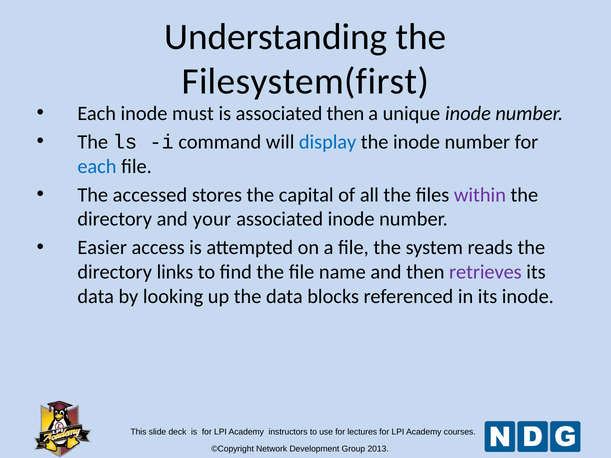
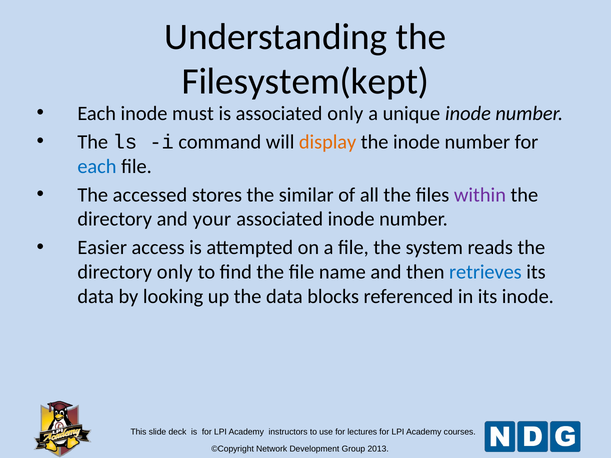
Filesystem(first: Filesystem(first -> Filesystem(kept
associated then: then -> only
display colour: blue -> orange
capital: capital -> similar
directory links: links -> only
retrieves colour: purple -> blue
